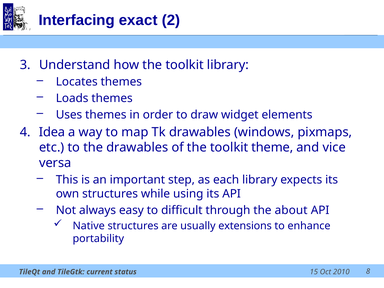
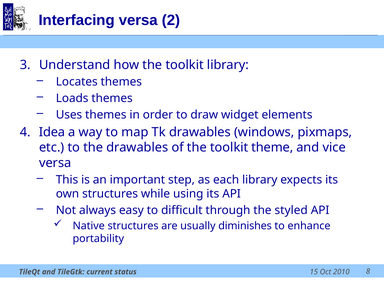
Interfacing exact: exact -> versa
about: about -> styled
extensions: extensions -> diminishes
